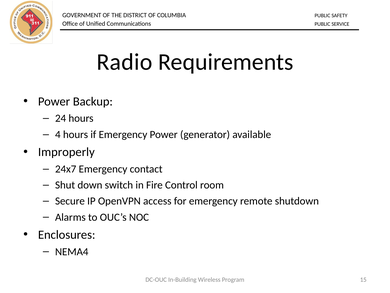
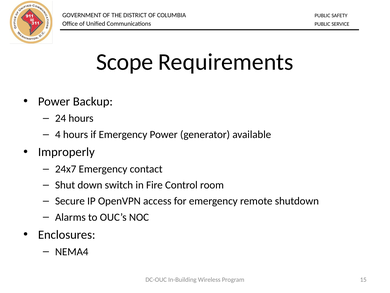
Radio: Radio -> Scope
